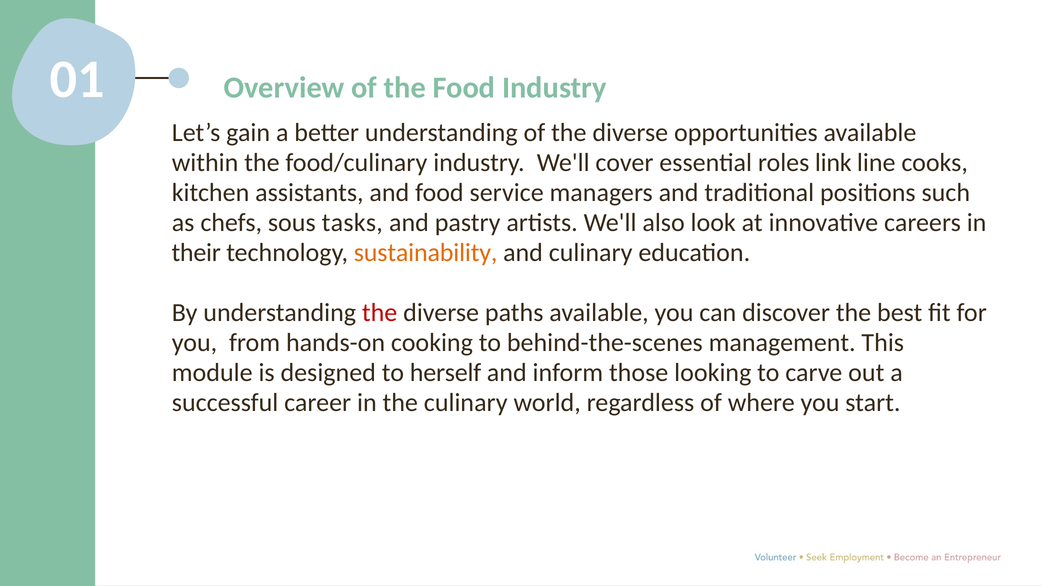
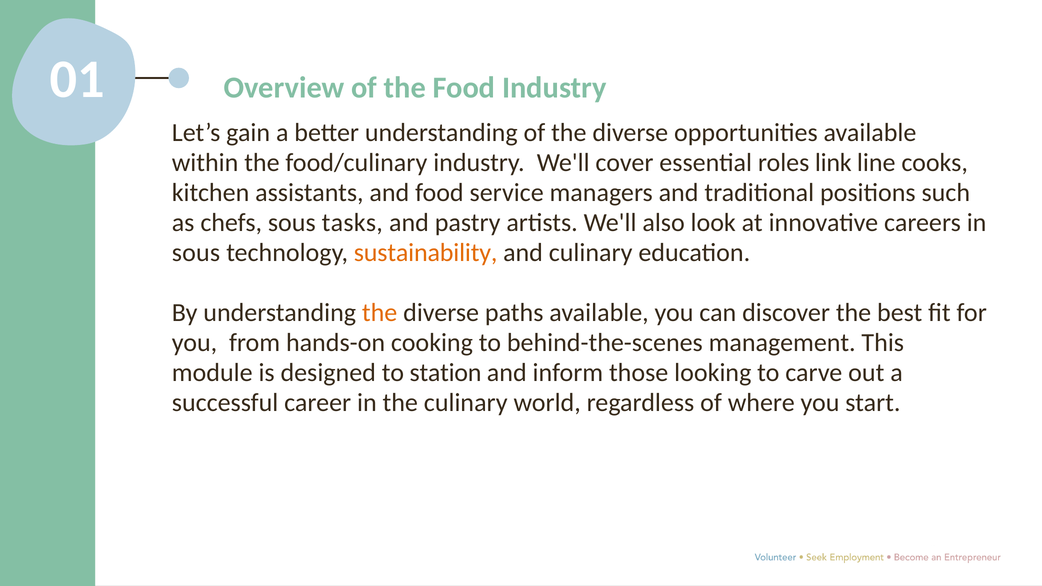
their at (196, 253): their -> sous
the at (380, 313) colour: red -> orange
herself: herself -> station
